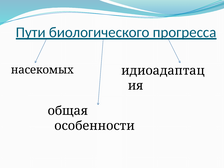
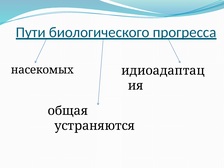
особенности: особенности -> устраняются
